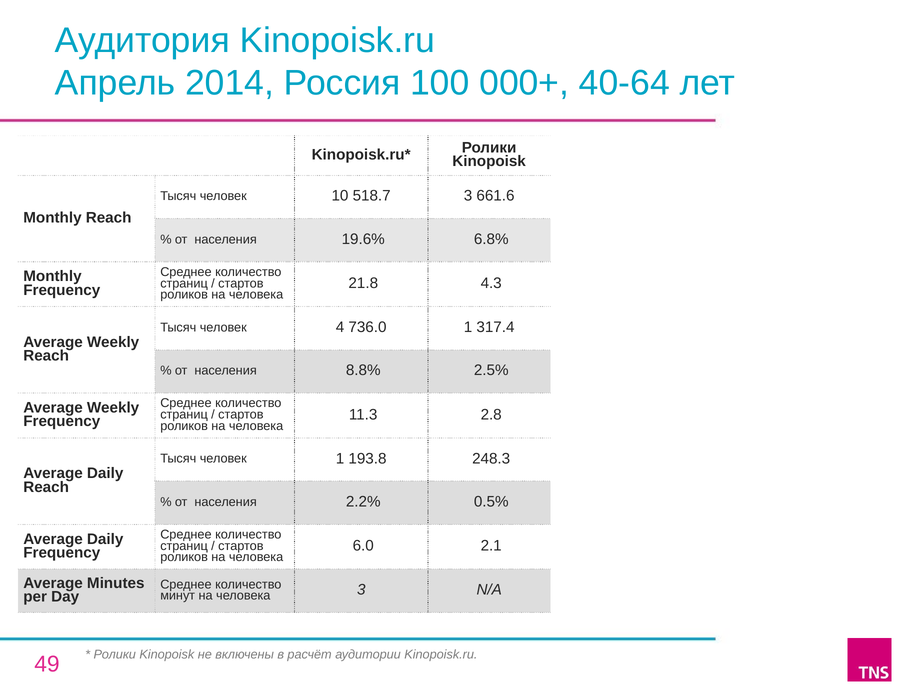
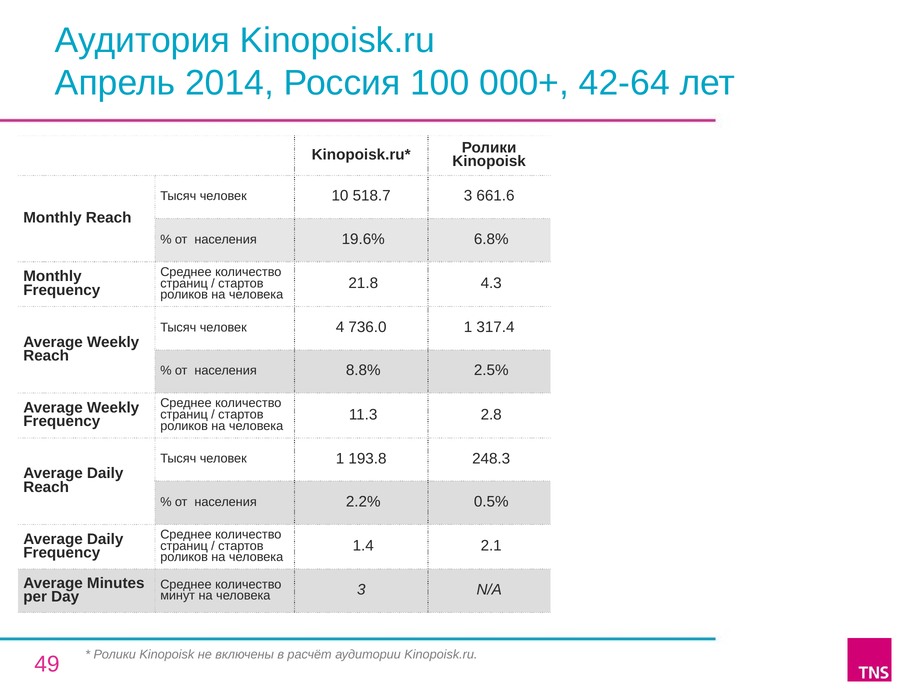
40-64: 40-64 -> 42-64
6.0: 6.0 -> 1.4
